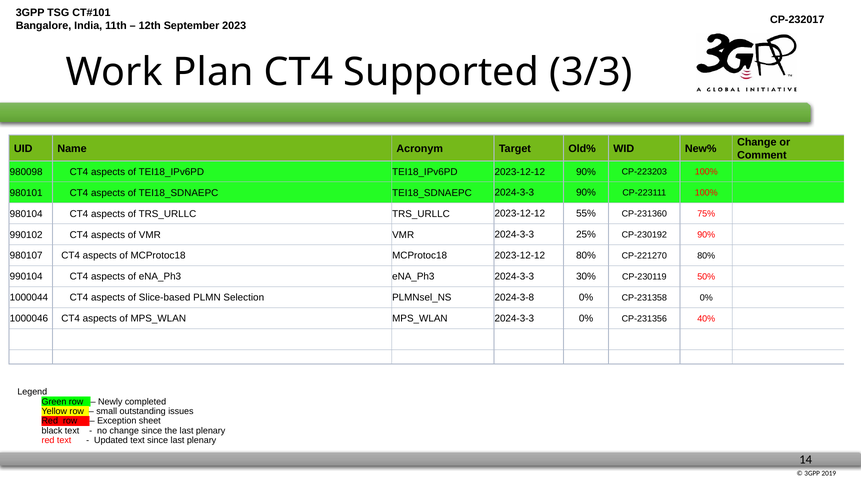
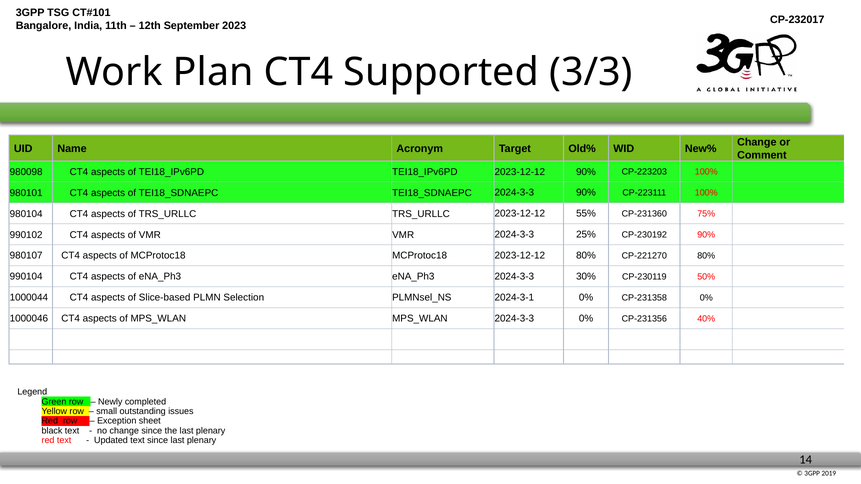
2024-3-8: 2024-3-8 -> 2024-3-1
